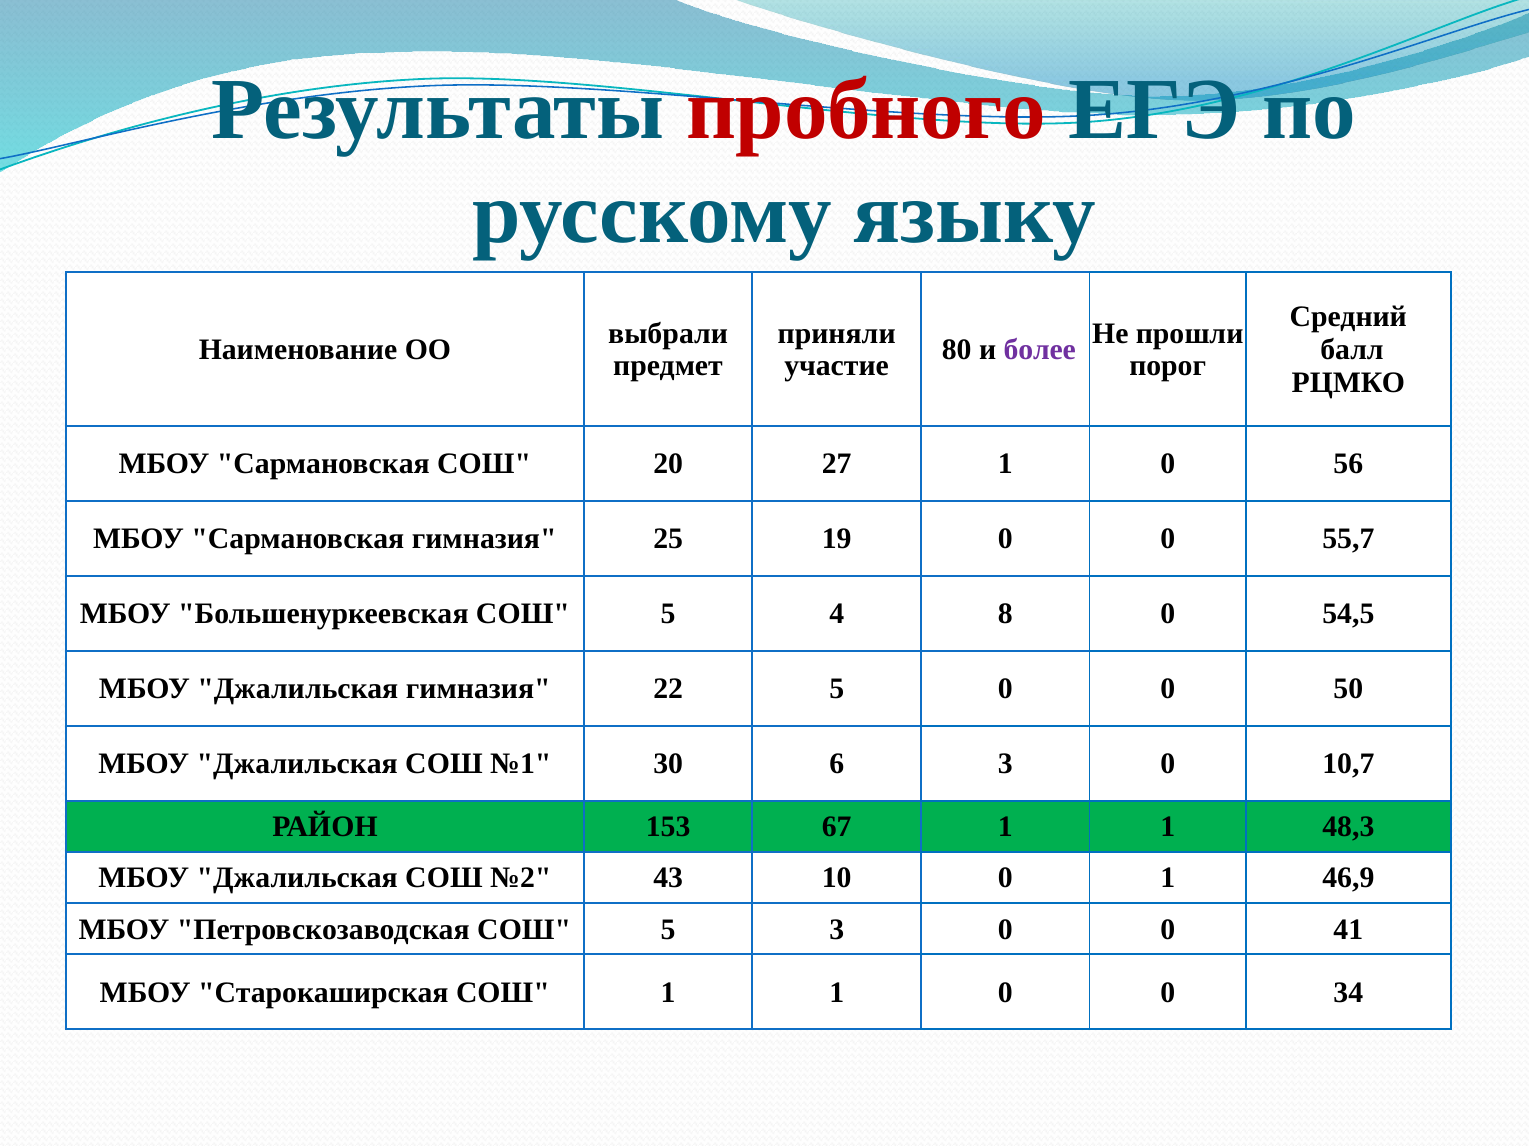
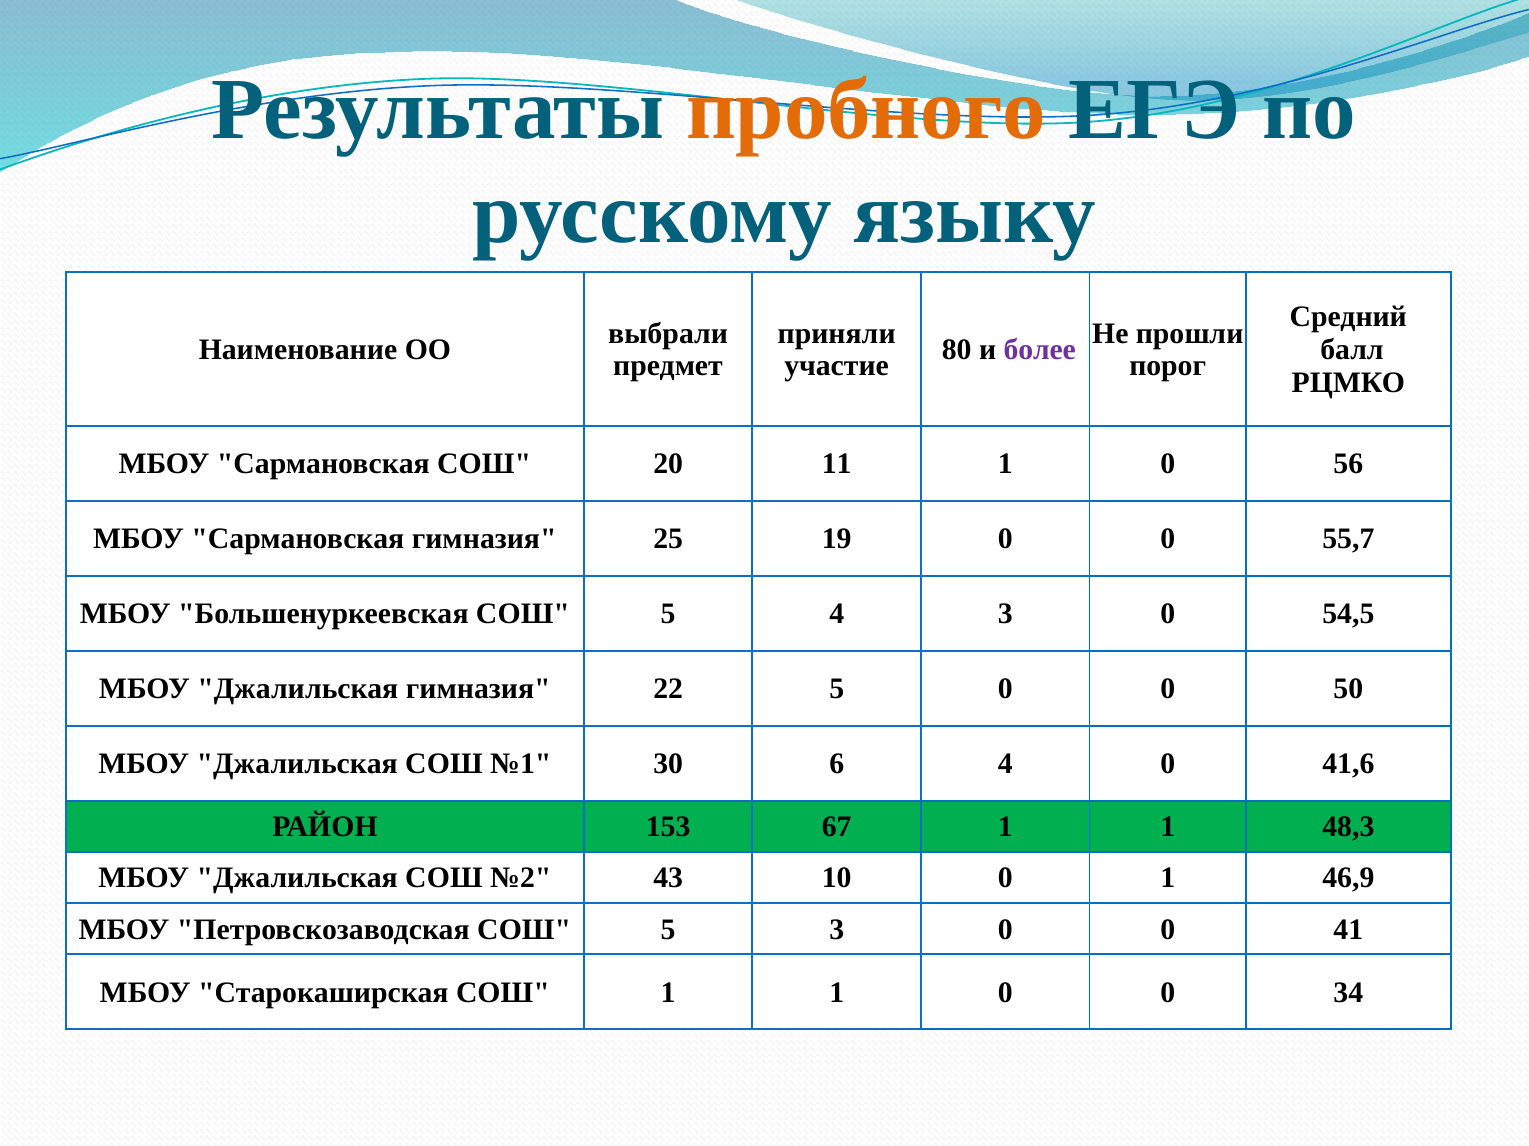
пробного colour: red -> orange
27: 27 -> 11
4 8: 8 -> 3
6 3: 3 -> 4
10,7: 10,7 -> 41,6
